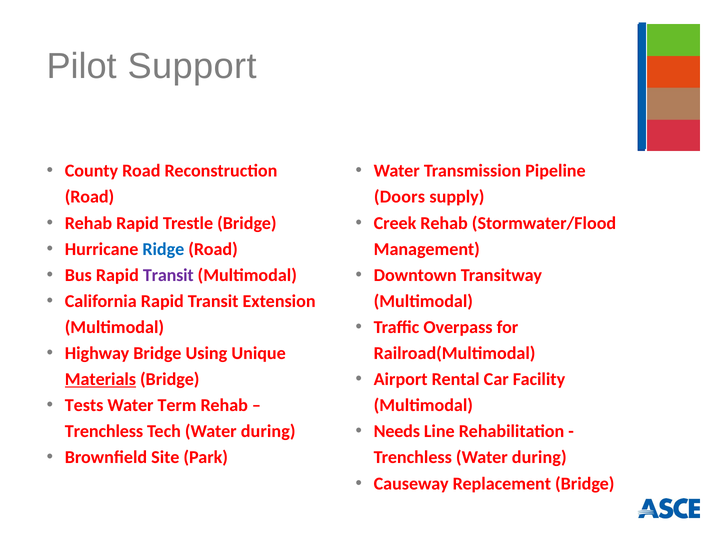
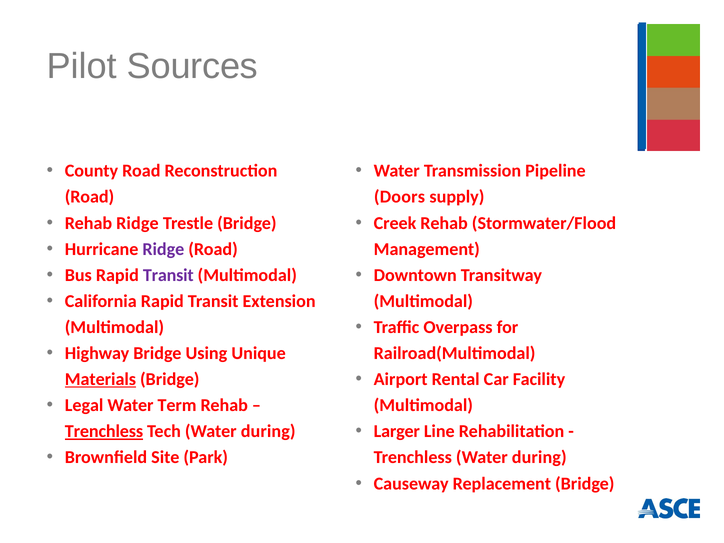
Support: Support -> Sources
Rehab Rapid: Rapid -> Ridge
Ridge at (163, 249) colour: blue -> purple
Tests: Tests -> Legal
Needs: Needs -> Larger
Trenchless at (104, 431) underline: none -> present
